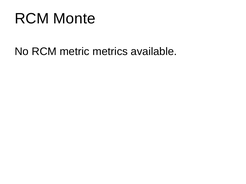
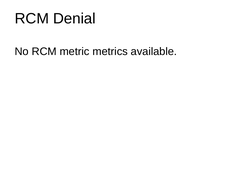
Monte: Monte -> Denial
